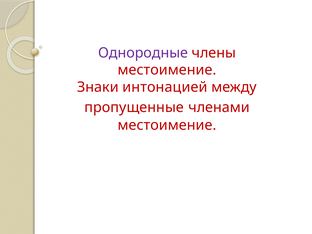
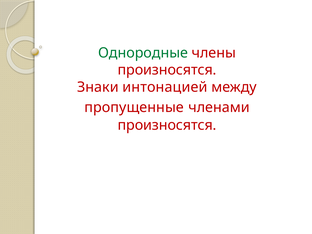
Однородные colour: purple -> green
местоимение at (167, 70): местоимение -> произносятся
местоимение at (167, 125): местоимение -> произносятся
